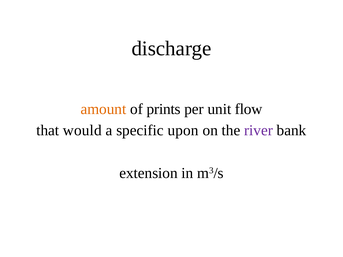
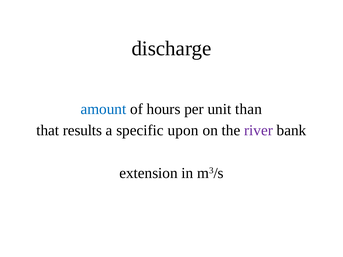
amount colour: orange -> blue
prints: prints -> hours
flow: flow -> than
would: would -> results
